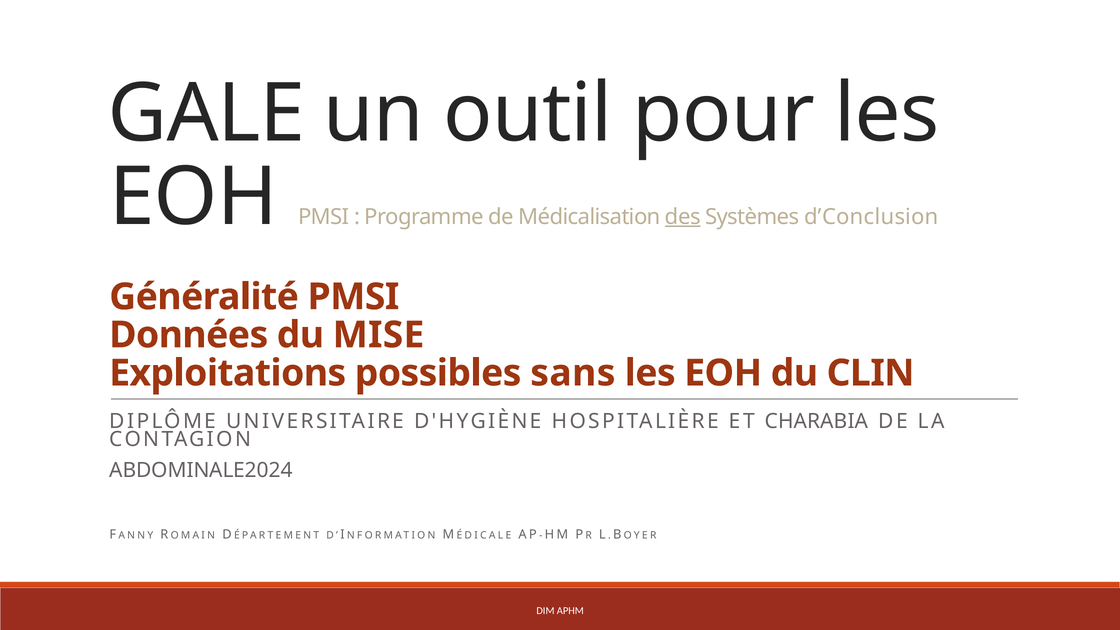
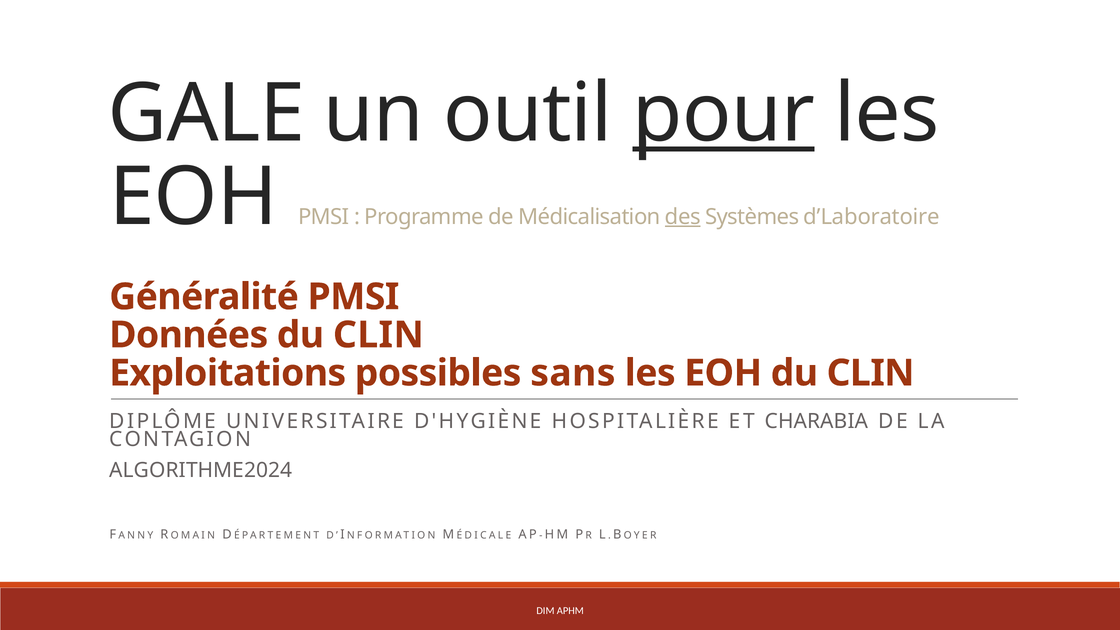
pour underline: none -> present
d’Conclusion: d’Conclusion -> d’Laboratoire
Données du MISE: MISE -> CLIN
ABDOMINALE2024: ABDOMINALE2024 -> ALGORITHME2024
